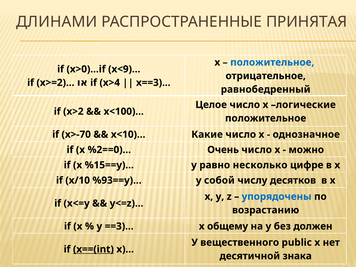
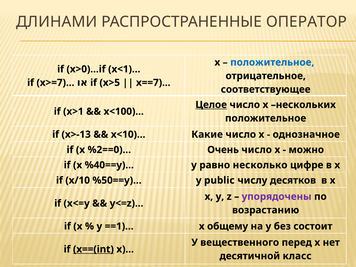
ПРИНЯТАЯ: ПРИНЯТАЯ -> ОПЕРАТОР
x<9)…: x<9)… -> x<1)…
x>=2)…: x>=2)… -> x>=7)…
x>4: x>4 -> x>5
x==3: x==3 -> x==7
равнобедренный: равнобедренный -> соответствующее
Целое underline: none -> present
логические: логические -> нескольких
x>2: x>2 -> x>1
x>-70: x>-70 -> x>-13
%15==y)…: %15==y)… -> %40==y)…
%93==y)…: %93==y)… -> %50==y)…
собой: собой -> public
упорядочены colour: blue -> purple
==3)…: ==3)… -> ==1)…
должен: должен -> состоит
public: public -> перед
знака: знака -> класс
